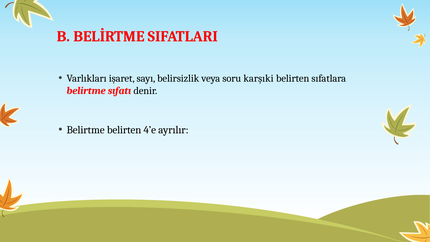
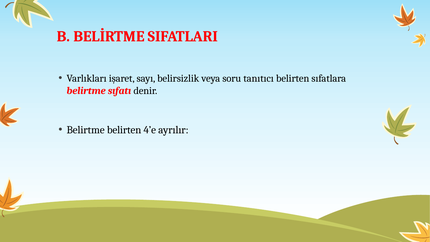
karşıki: karşıki -> tanıtıcı
